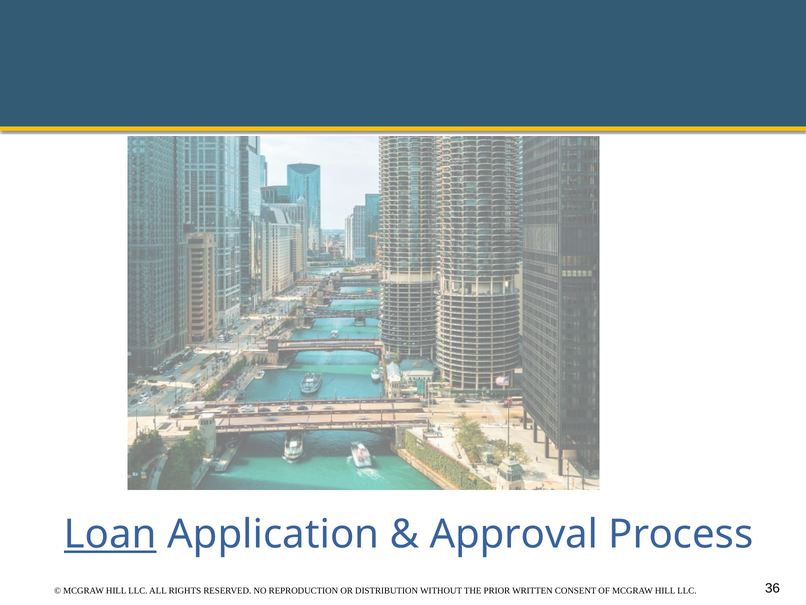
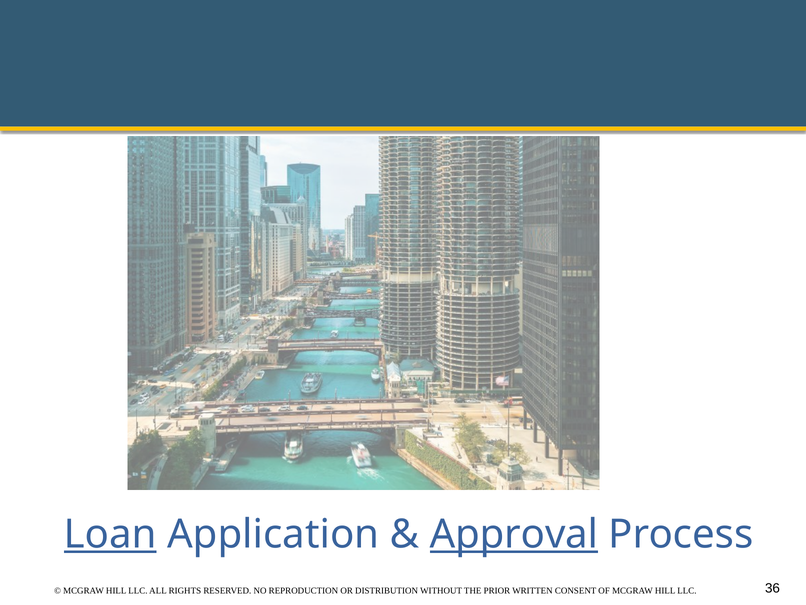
Approval underline: none -> present
